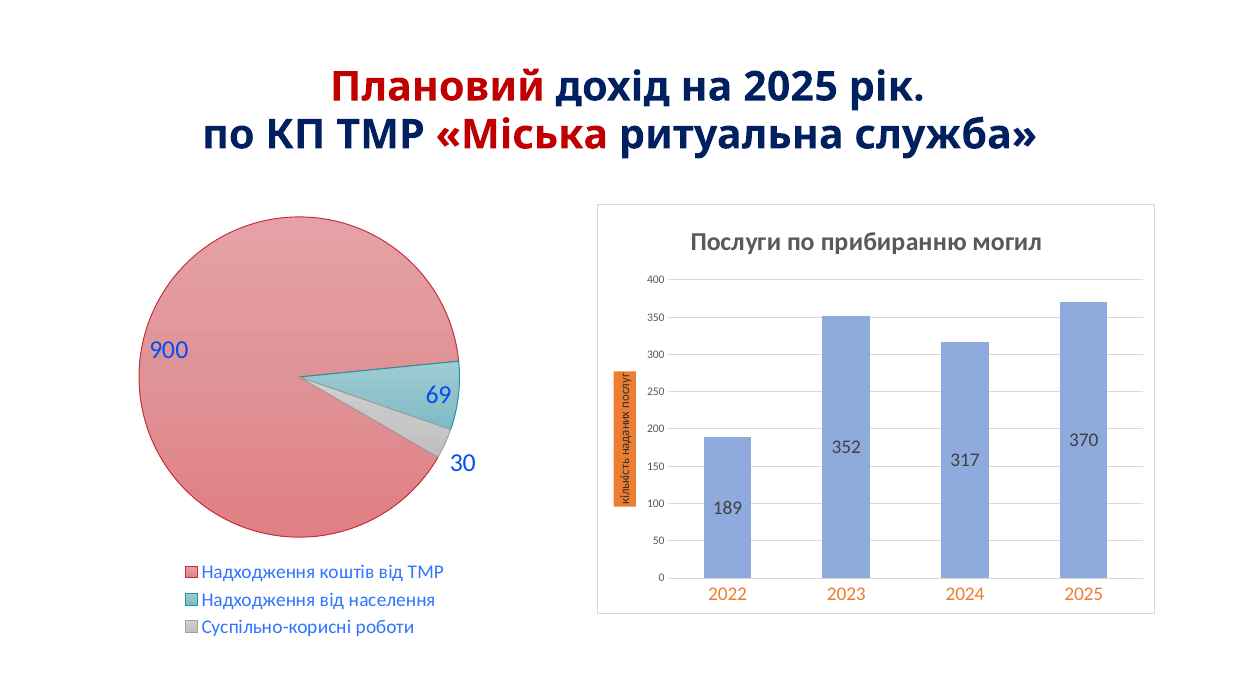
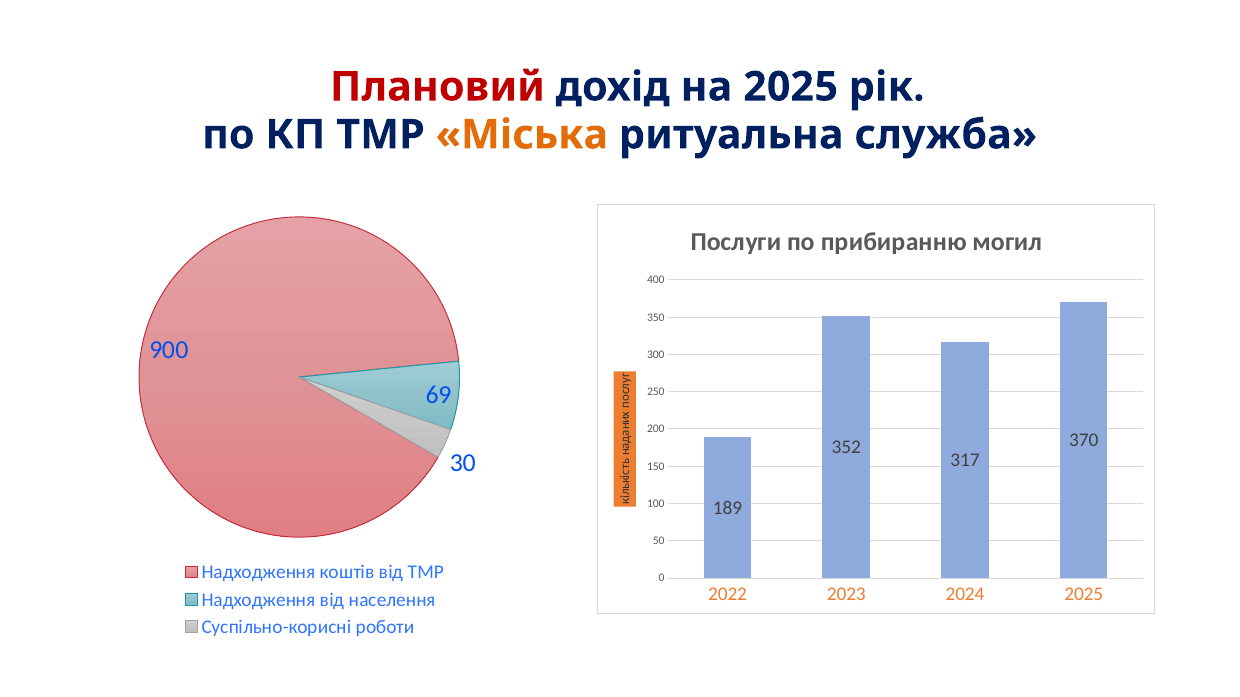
Міська colour: red -> orange
